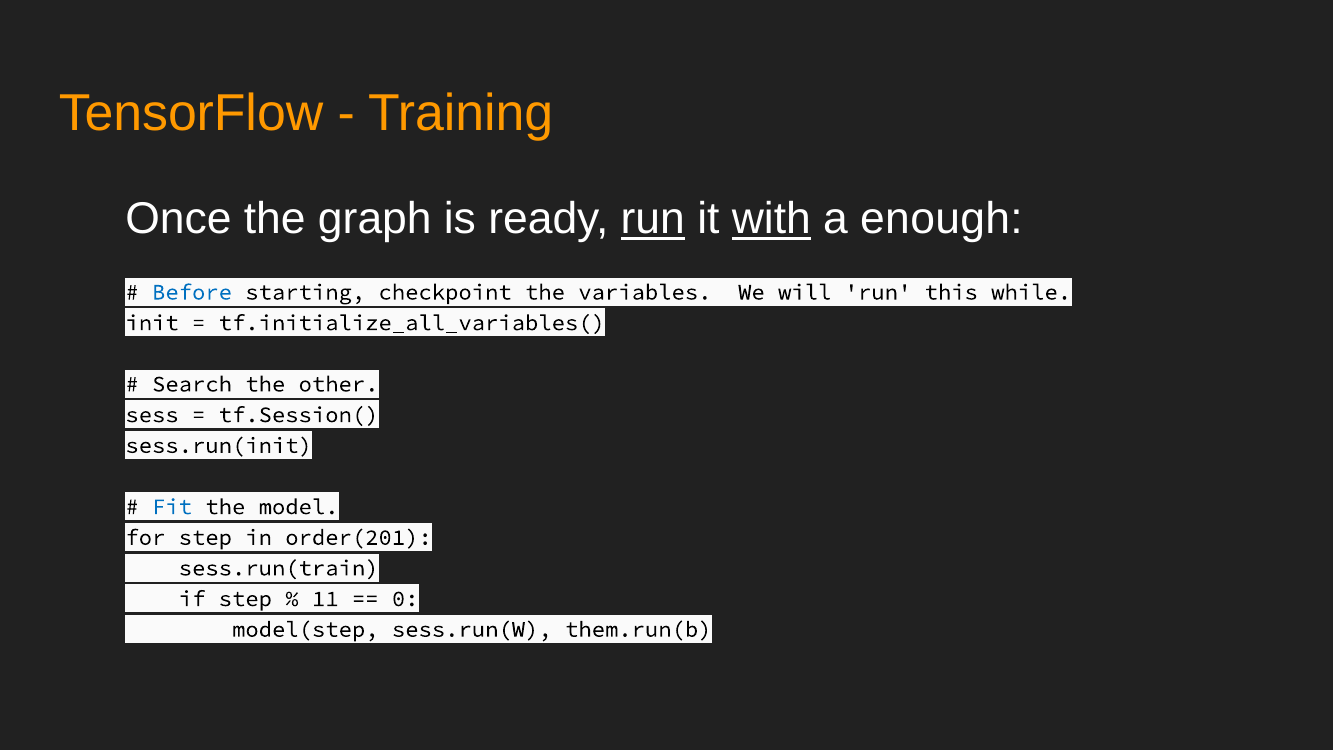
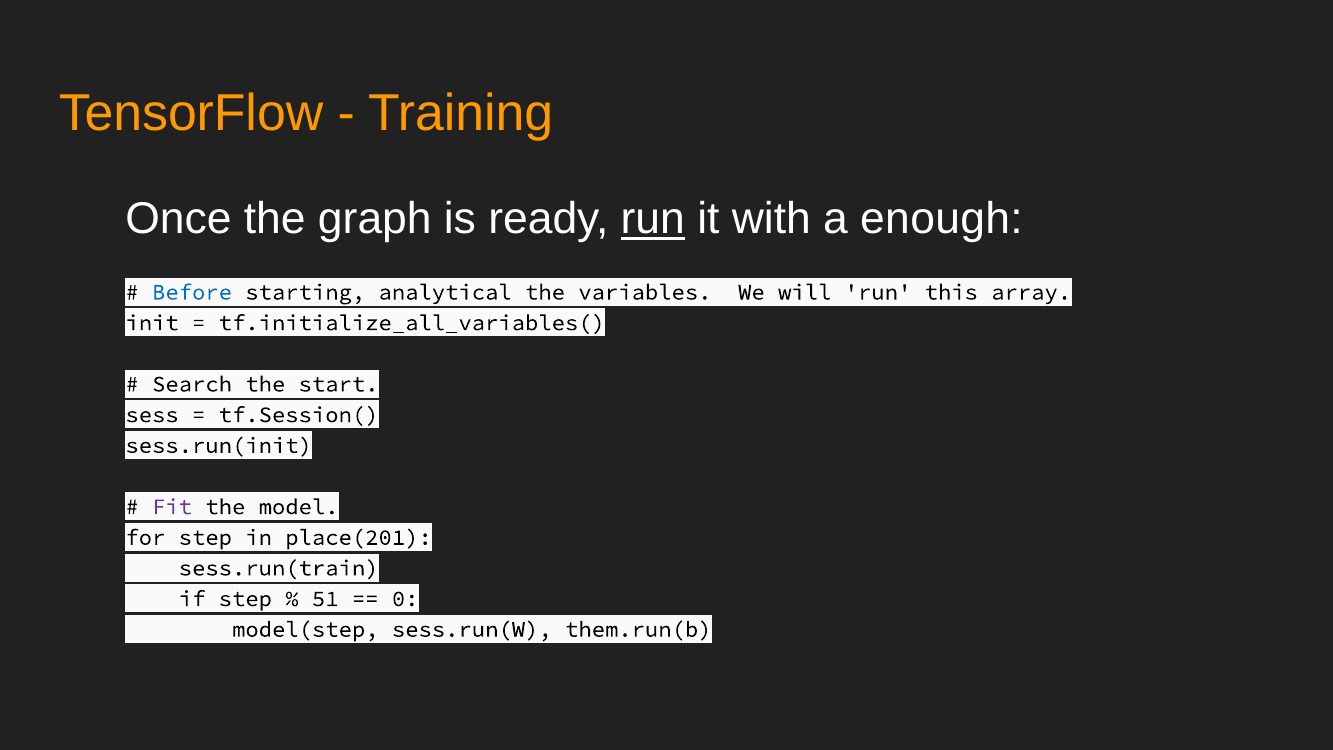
with underline: present -> none
checkpoint: checkpoint -> analytical
while: while -> array
other: other -> start
Fit colour: blue -> purple
order(201: order(201 -> place(201
11: 11 -> 51
